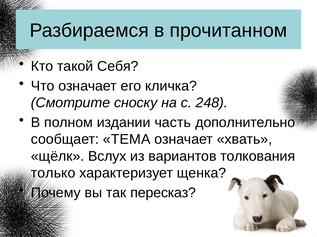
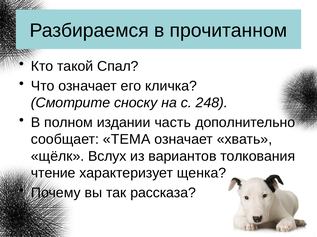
Себя: Себя -> Спал
только: только -> чтение
пересказ: пересказ -> рассказа
